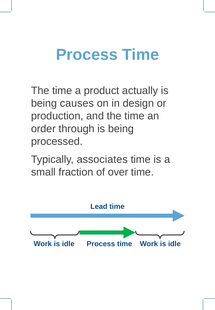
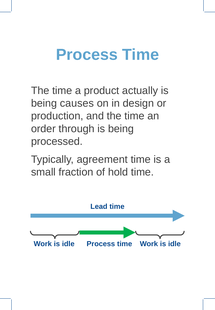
associates: associates -> agreement
over: over -> hold
